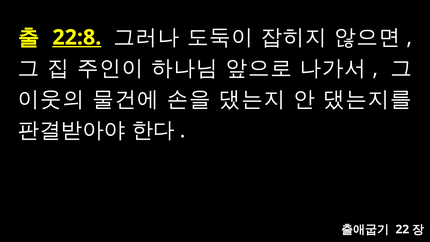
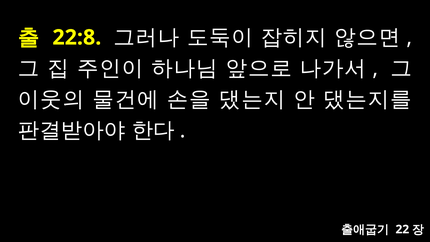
22:8 underline: present -> none
